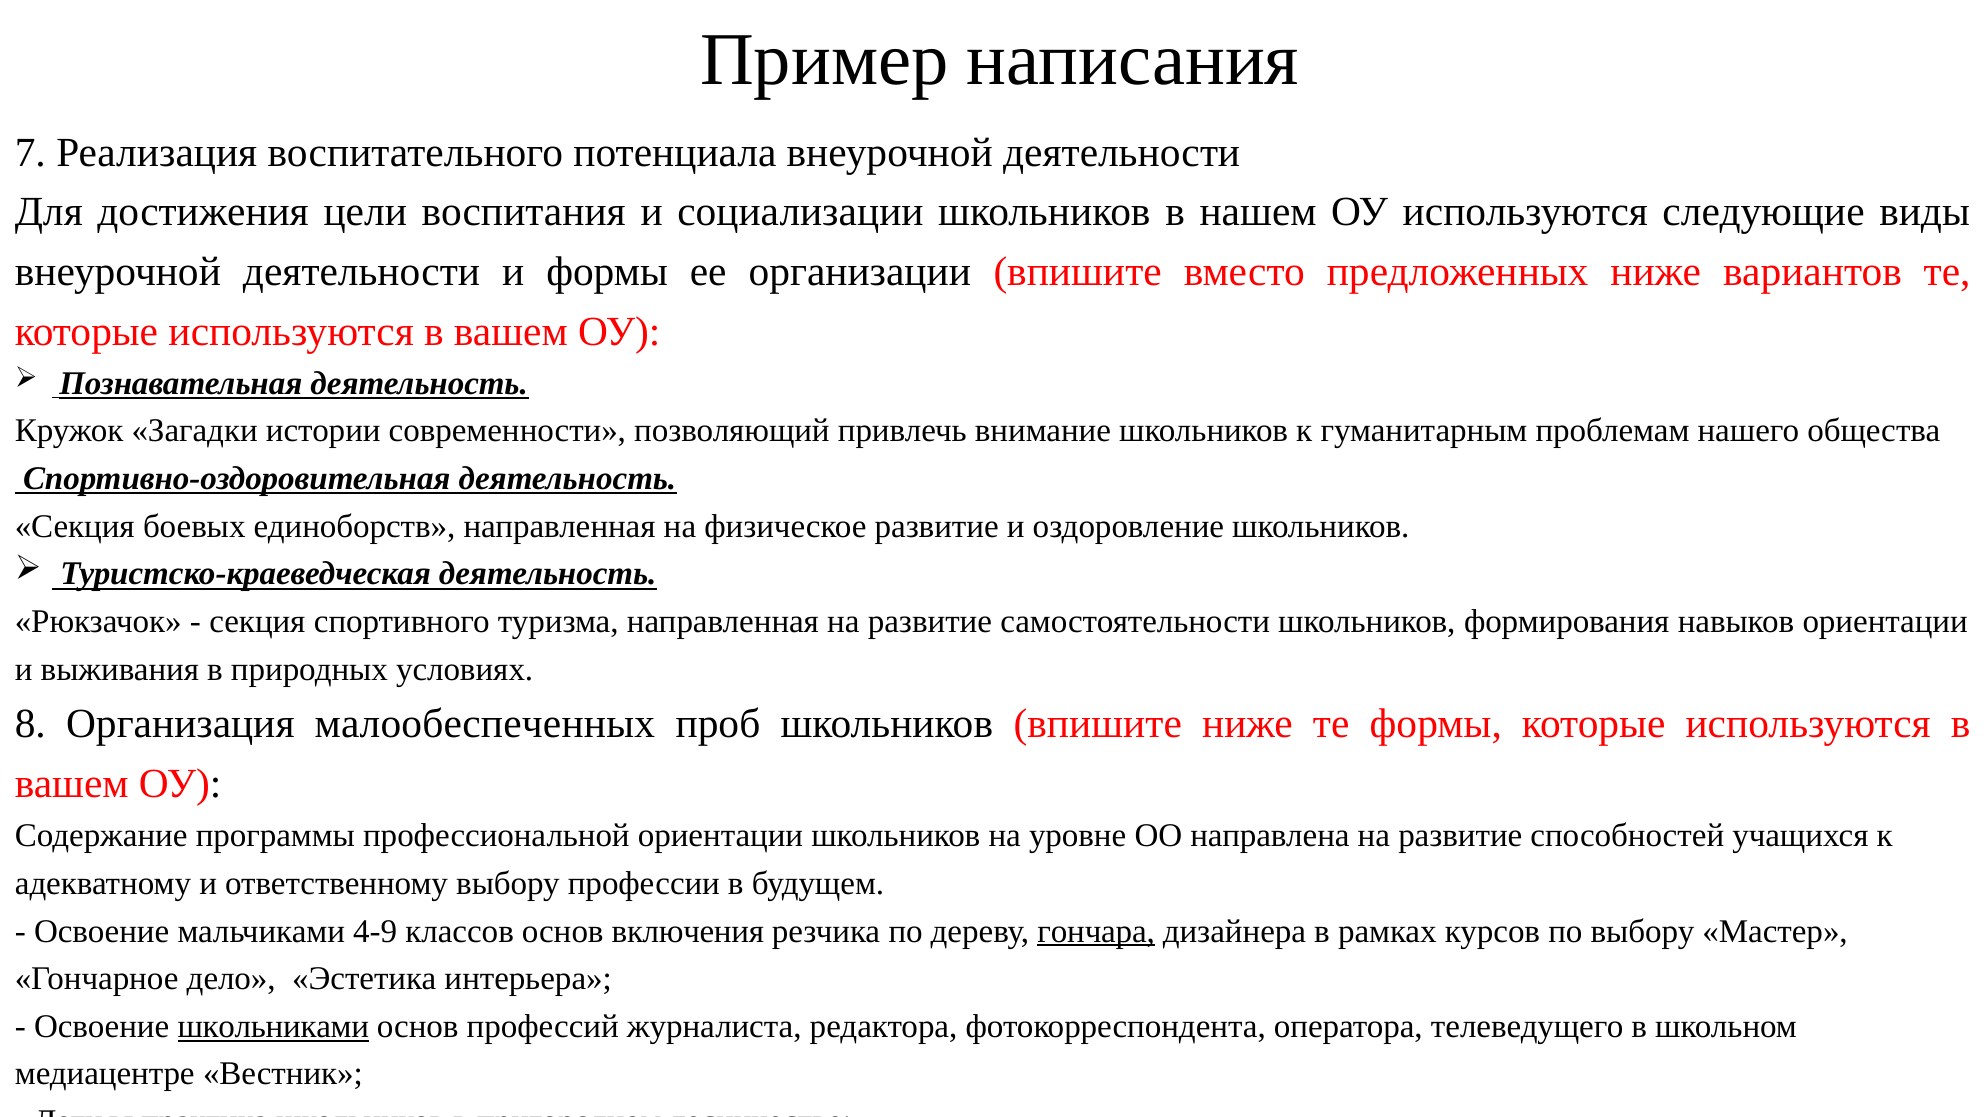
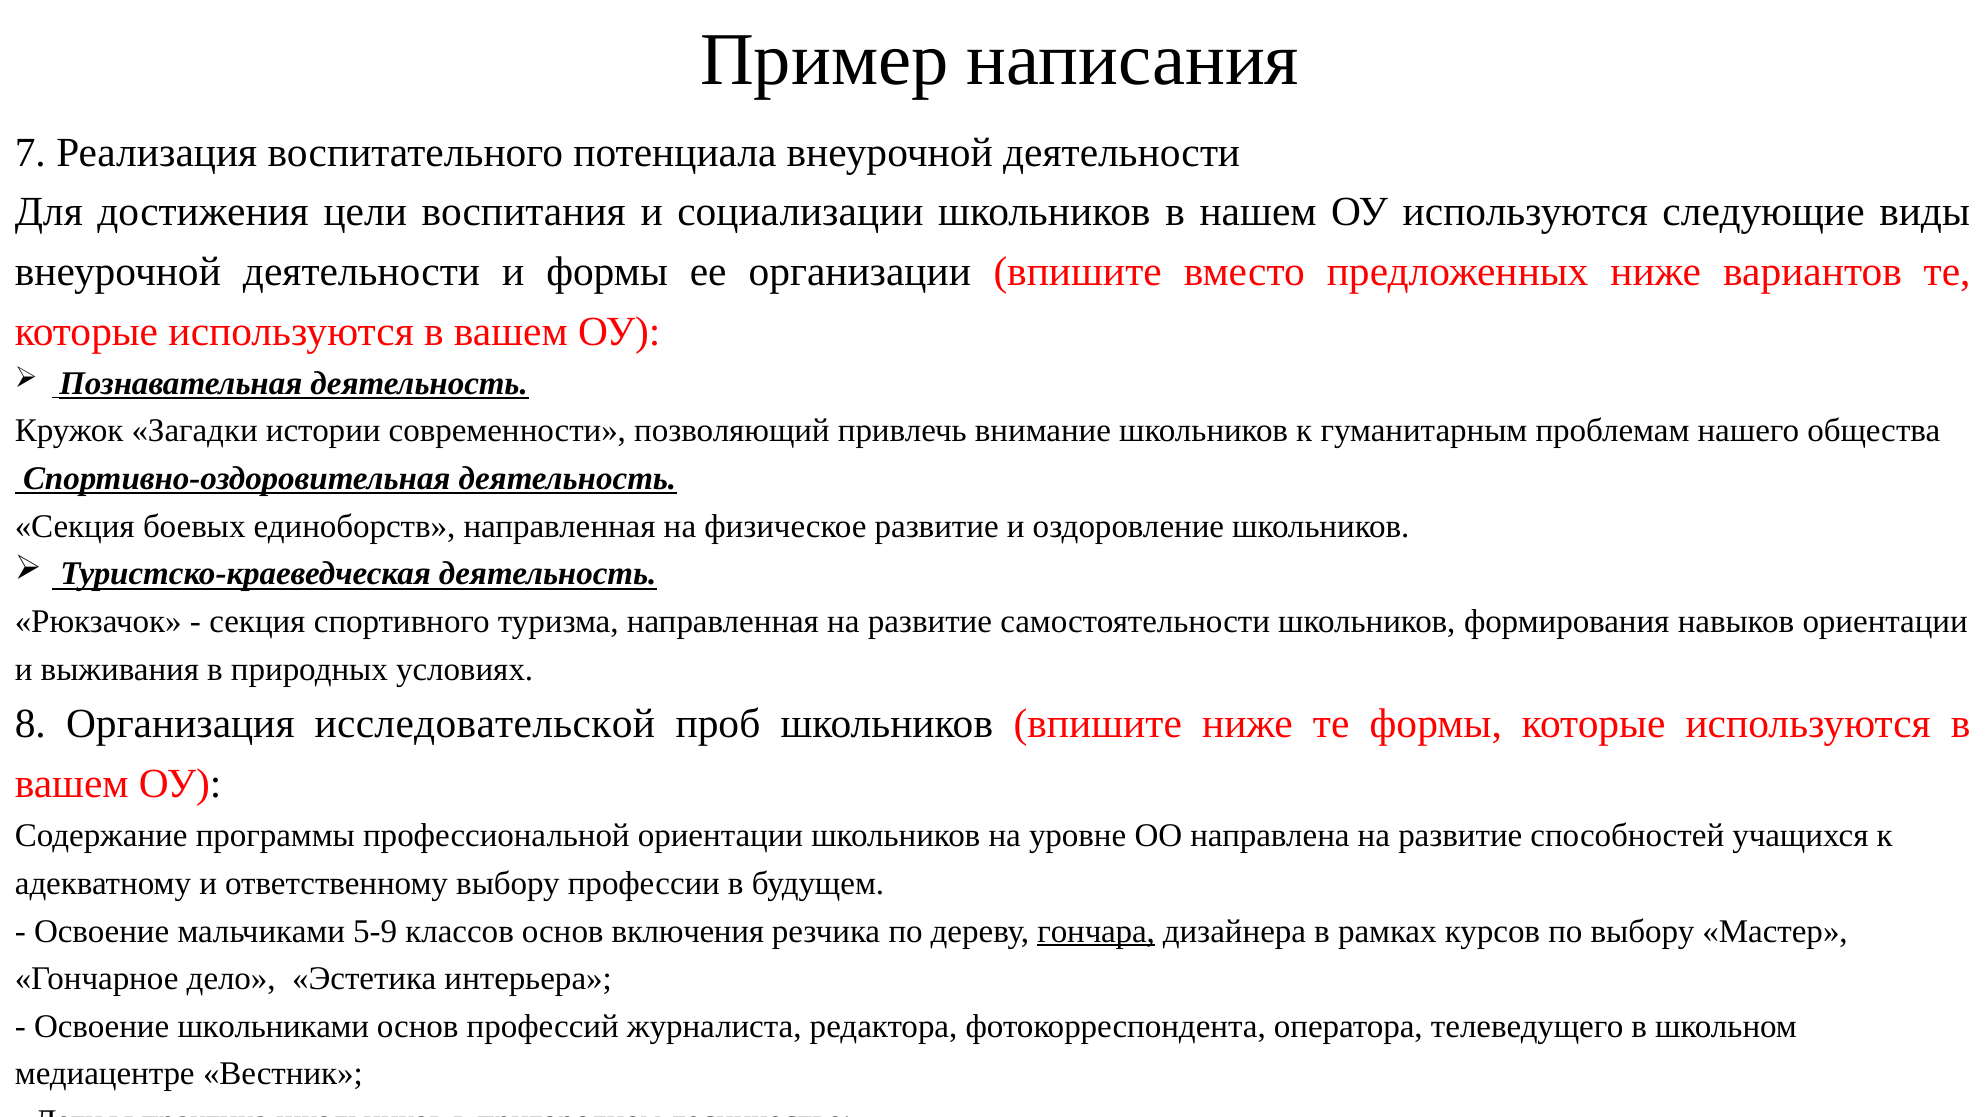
малообеспеченных: малообеспеченных -> исследовательской
4-9: 4-9 -> 5-9
школьниками underline: present -> none
